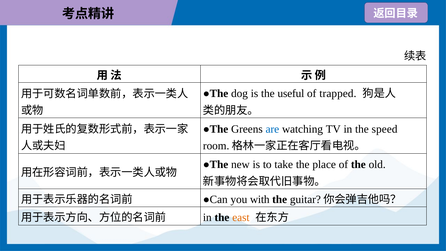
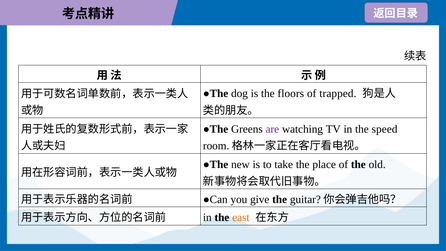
useful: useful -> floors
are colour: blue -> purple
with: with -> give
